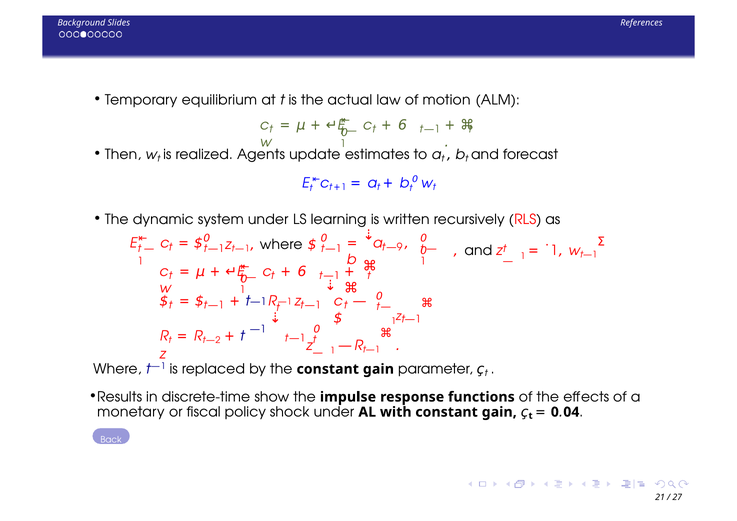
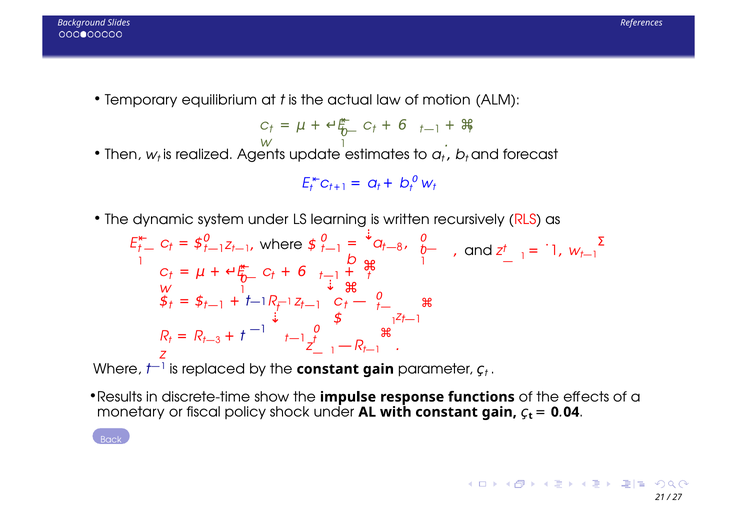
9: 9 -> 8
2: 2 -> 3
